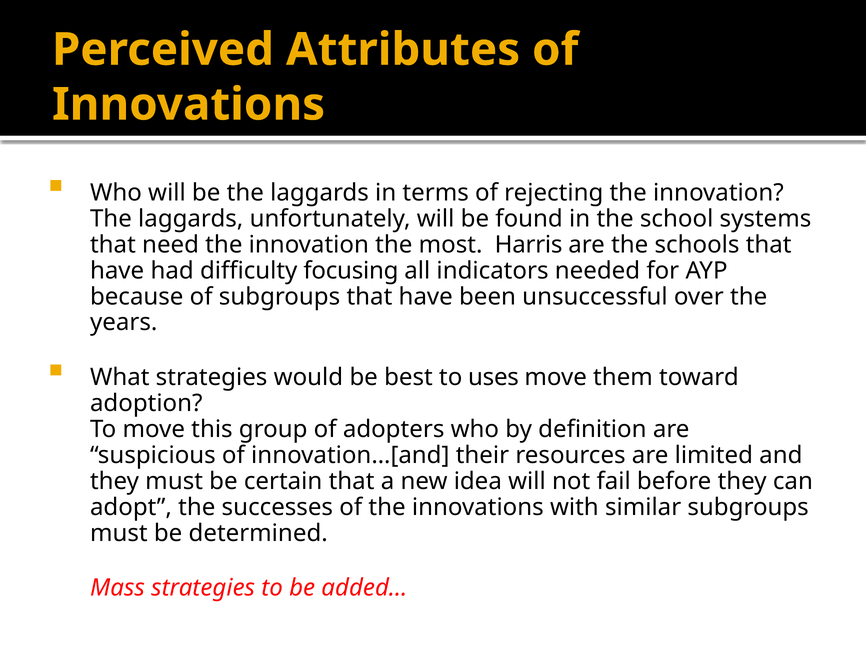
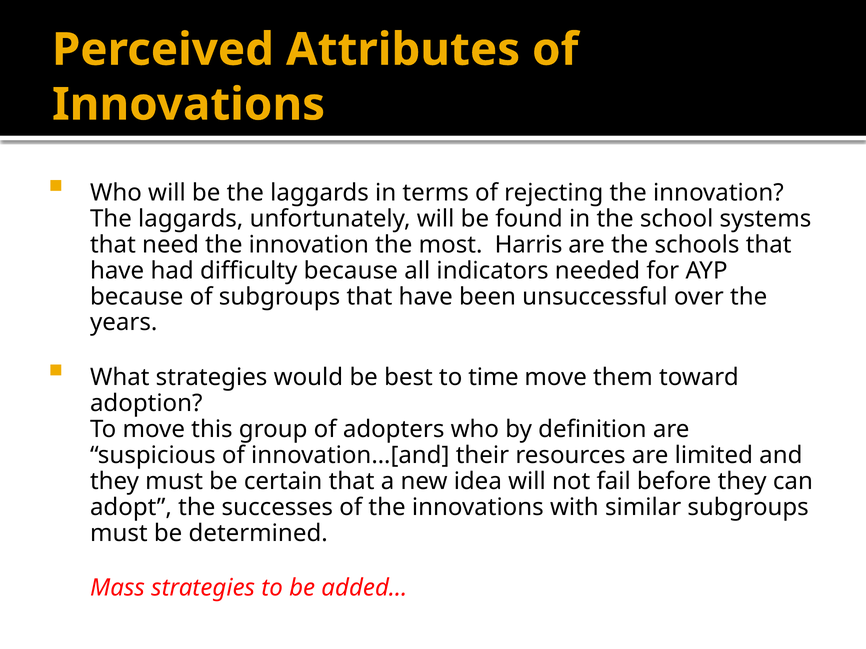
difficulty focusing: focusing -> because
uses: uses -> time
